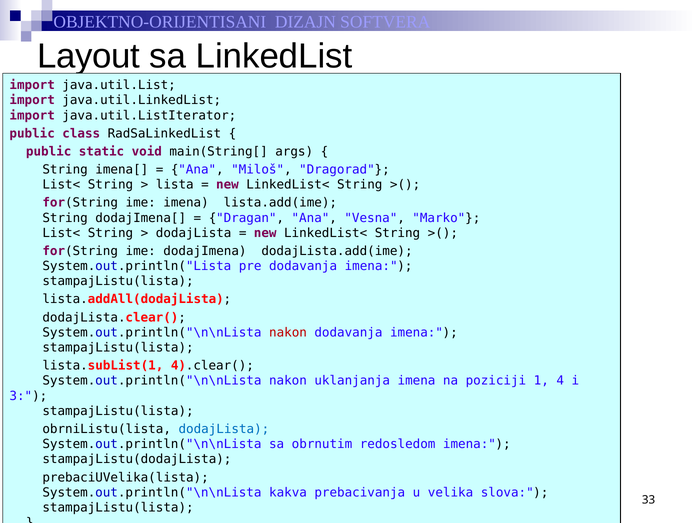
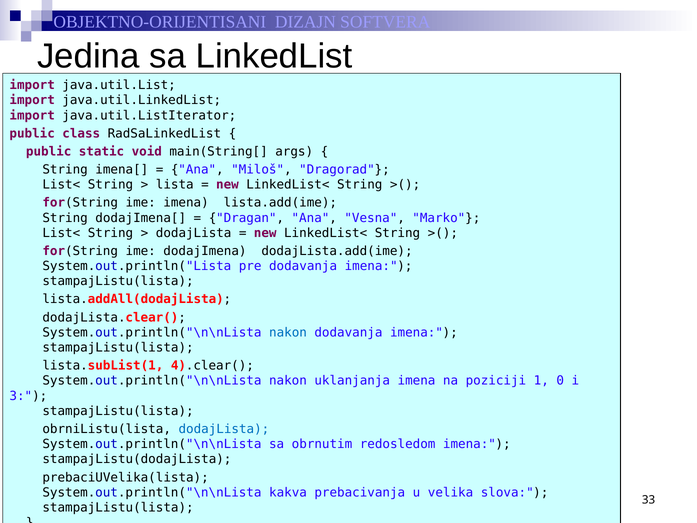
Layout: Layout -> Jedina
nakon at (288, 332) colour: red -> blue
4: 4 -> 0
